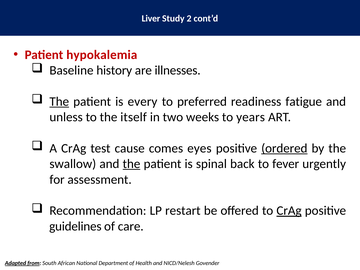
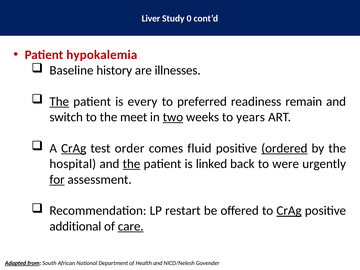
2: 2 -> 0
fatigue: fatigue -> remain
unless: unless -> switch
itself: itself -> meet
two underline: none -> present
CrAg at (74, 148) underline: none -> present
cause: cause -> order
eyes: eyes -> fluid
swallow: swallow -> hospital
spinal: spinal -> linked
fever: fever -> were
for underline: none -> present
guidelines: guidelines -> additional
care underline: none -> present
